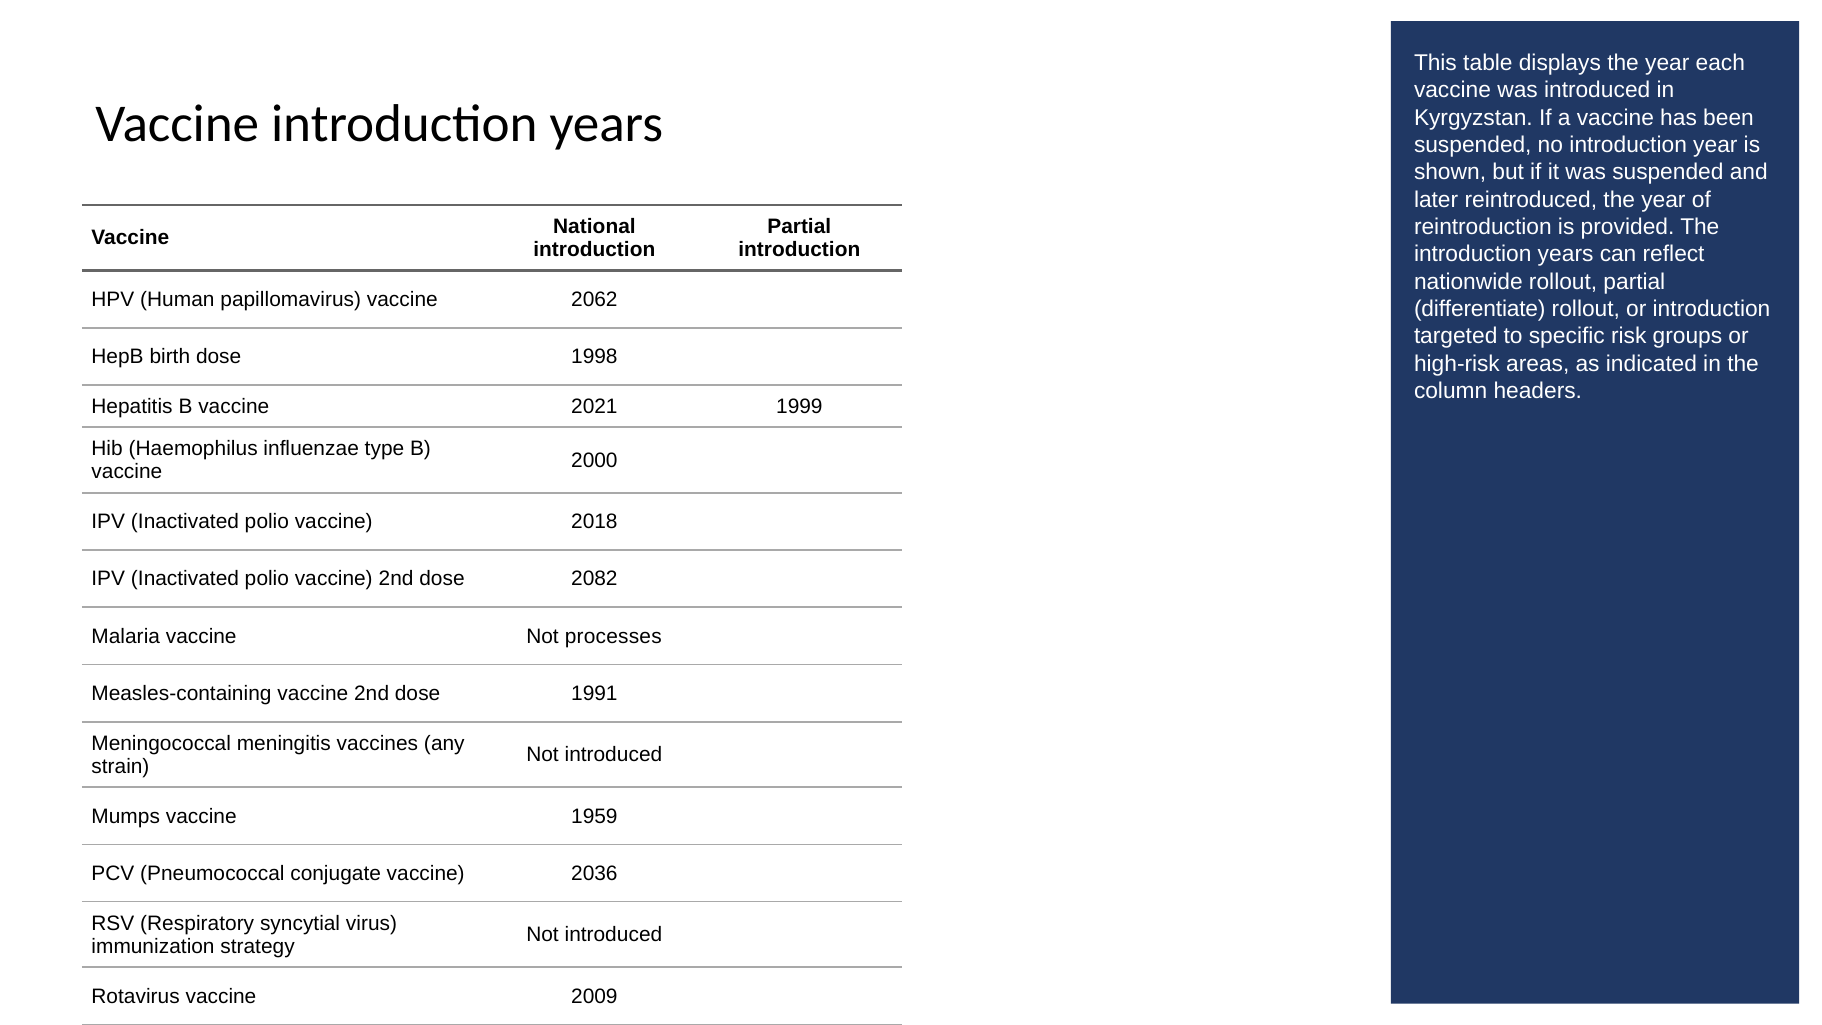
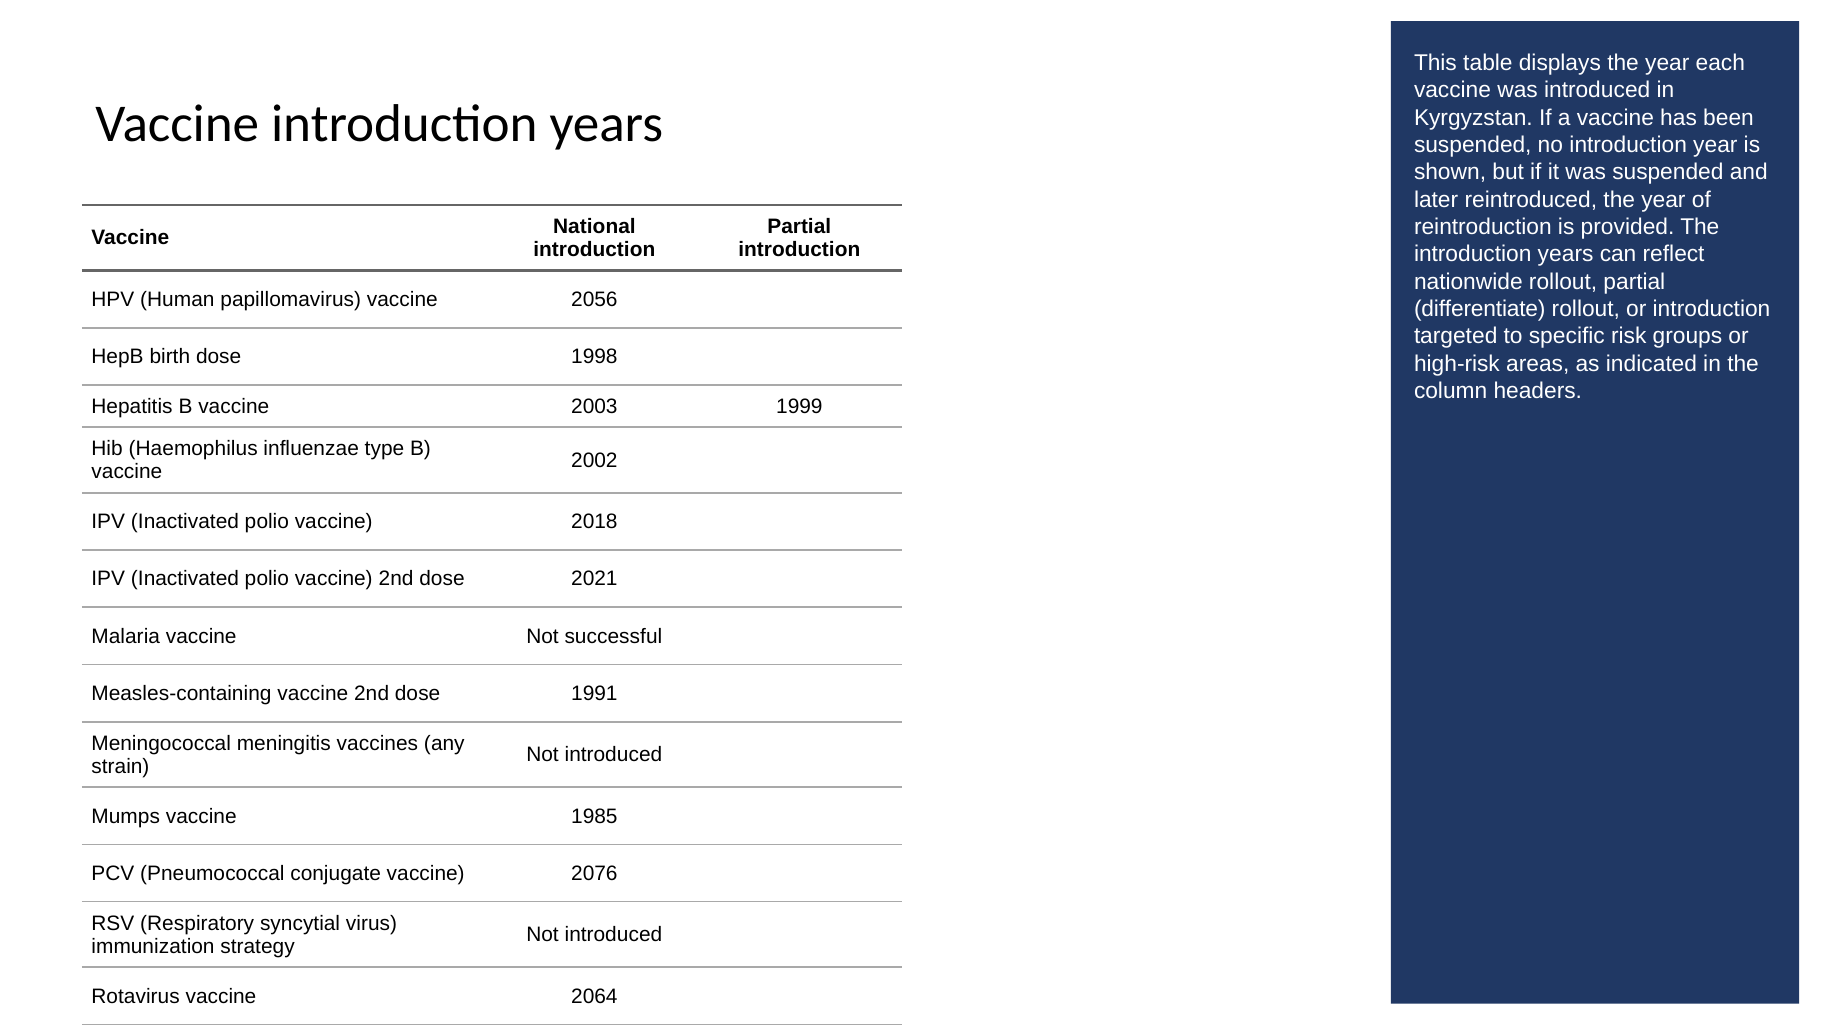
2062: 2062 -> 2056
2021: 2021 -> 2003
2000: 2000 -> 2002
2082: 2082 -> 2021
processes: processes -> successful
1959: 1959 -> 1985
2036: 2036 -> 2076
2009: 2009 -> 2064
